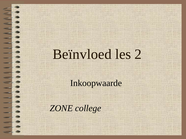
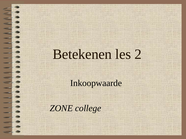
Beïnvloed: Beïnvloed -> Betekenen
